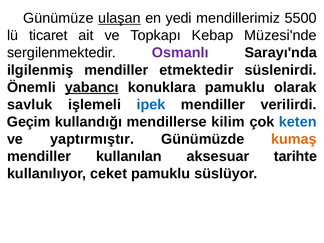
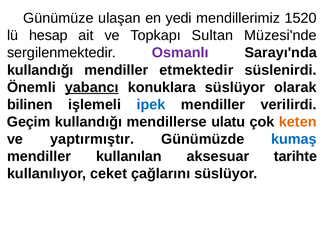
ulaşan underline: present -> none
5500: 5500 -> 1520
ticaret: ticaret -> hesap
Kebap: Kebap -> Sultan
ilgilenmiş at (40, 70): ilgilenmiş -> kullandığı
konuklara pamuklu: pamuklu -> süslüyor
savluk: savluk -> bilinen
kilim: kilim -> ulatu
keten colour: blue -> orange
kumaş colour: orange -> blue
ceket pamuklu: pamuklu -> çağlarını
